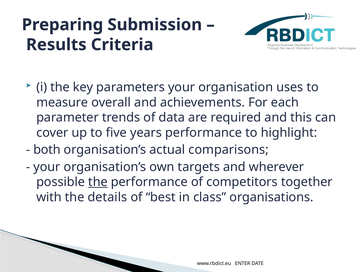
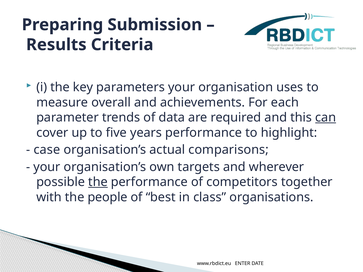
can underline: none -> present
both: both -> case
details: details -> people
